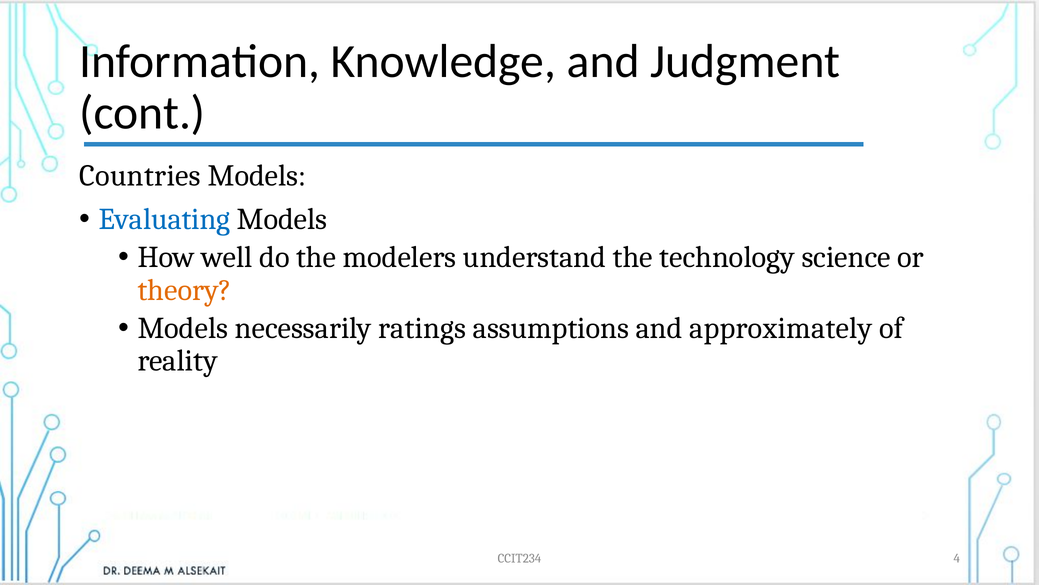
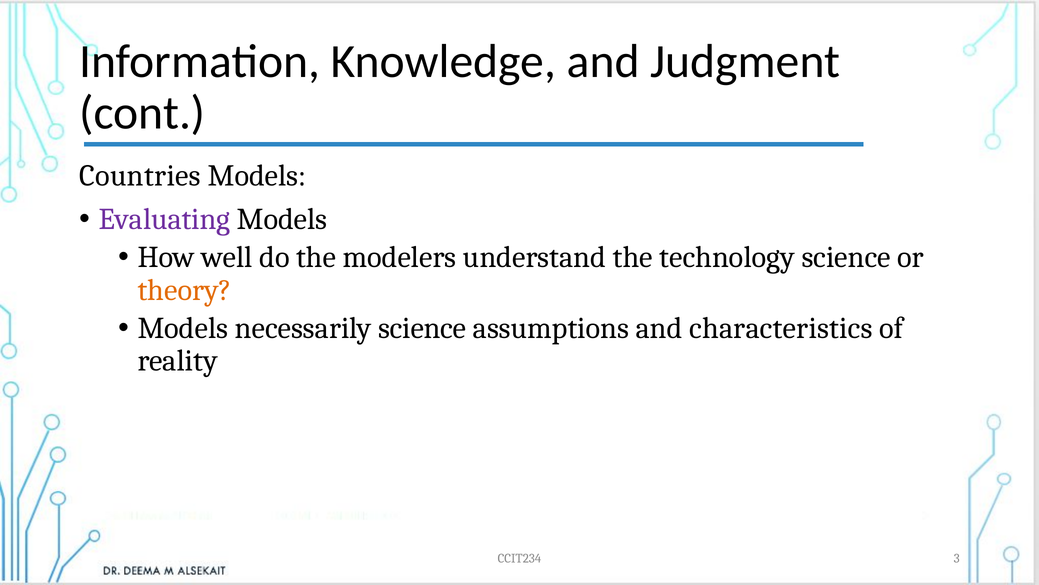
Evaluating colour: blue -> purple
necessarily ratings: ratings -> science
approximately: approximately -> characteristics
4: 4 -> 3
